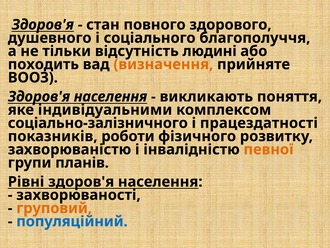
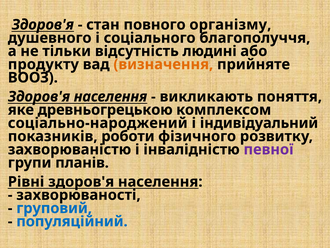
здорового: здорового -> організму
походить: походить -> продукту
індивідуальними: індивідуальними -> древньогрецькою
соціально-залізничного: соціально-залізничного -> соціально-народжений
працездатності: працездатності -> індивідуальний
певної colour: orange -> purple
груповий colour: orange -> blue
